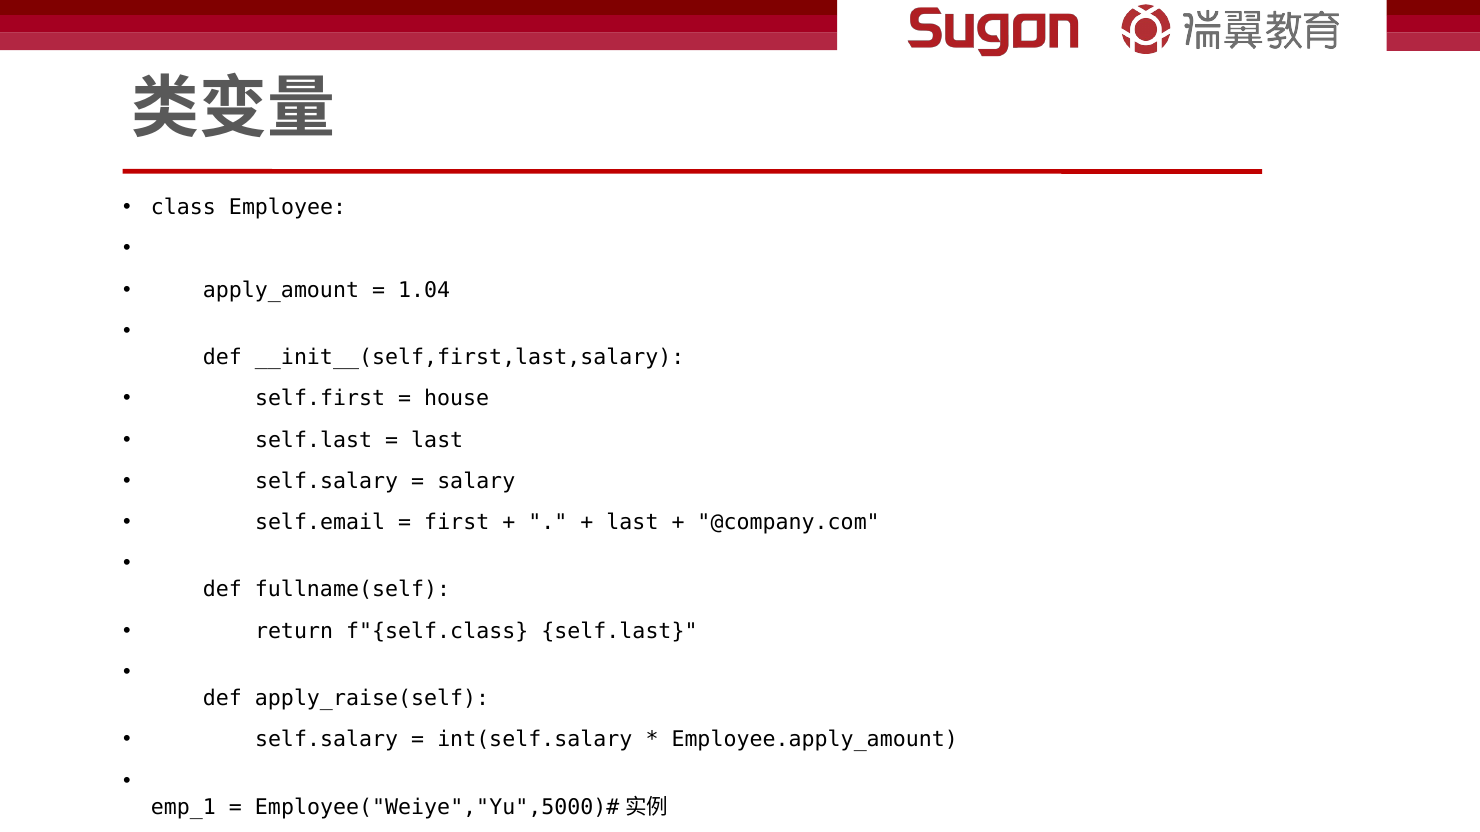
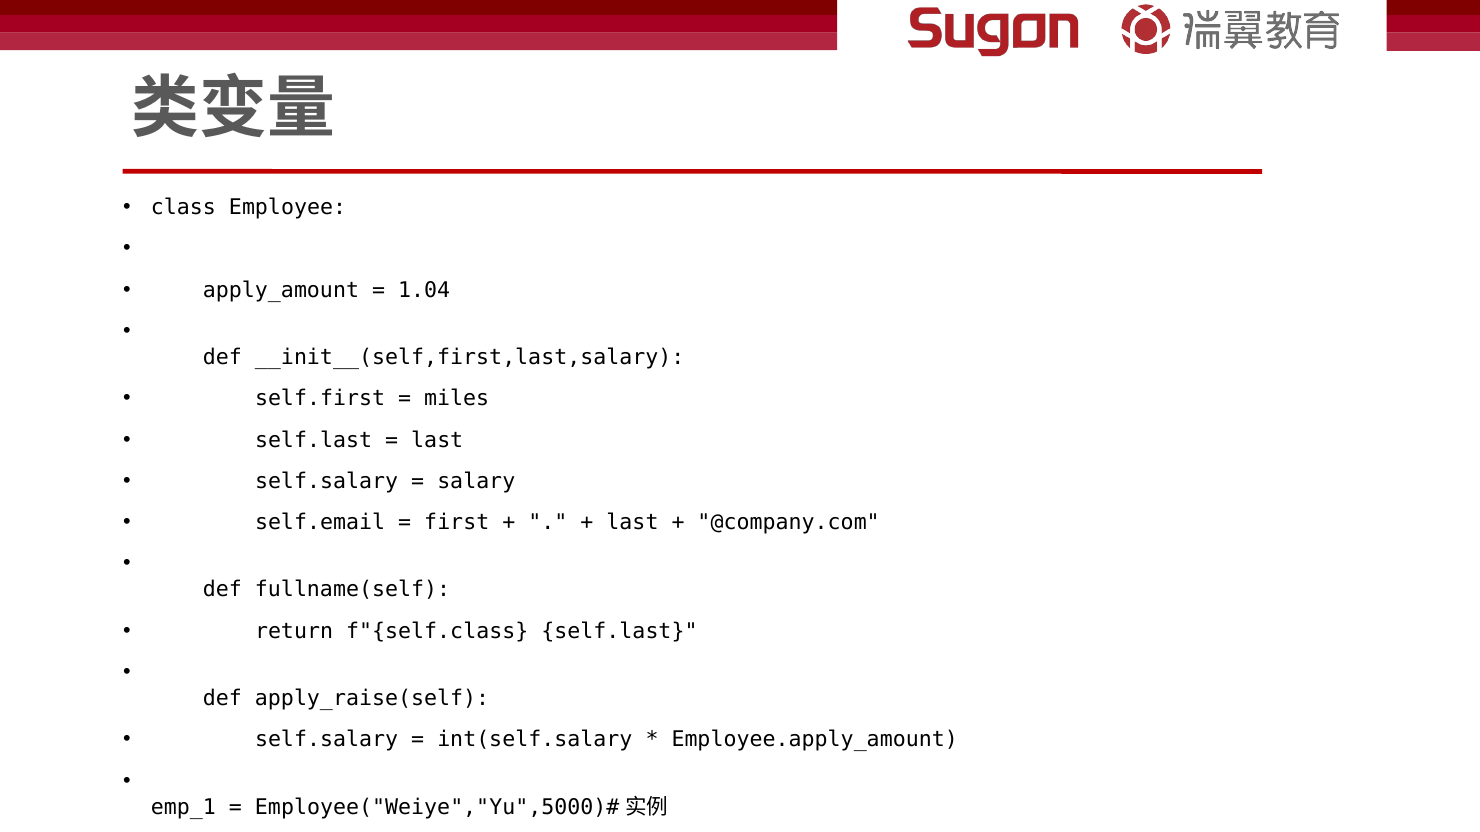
house: house -> miles
